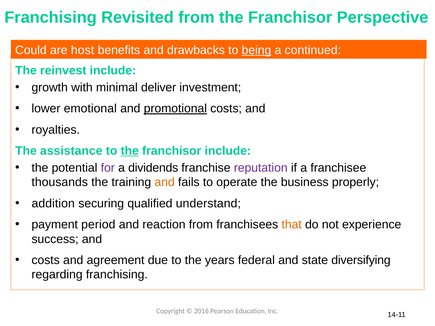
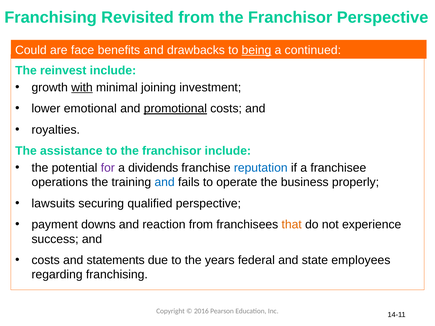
host: host -> face
with underline: none -> present
deliver: deliver -> joining
the at (130, 151) underline: present -> none
reputation colour: purple -> blue
thousands: thousands -> operations
and at (165, 182) colour: orange -> blue
addition: addition -> lawsuits
qualified understand: understand -> perspective
period: period -> downs
agreement: agreement -> statements
diversifying: diversifying -> employees
